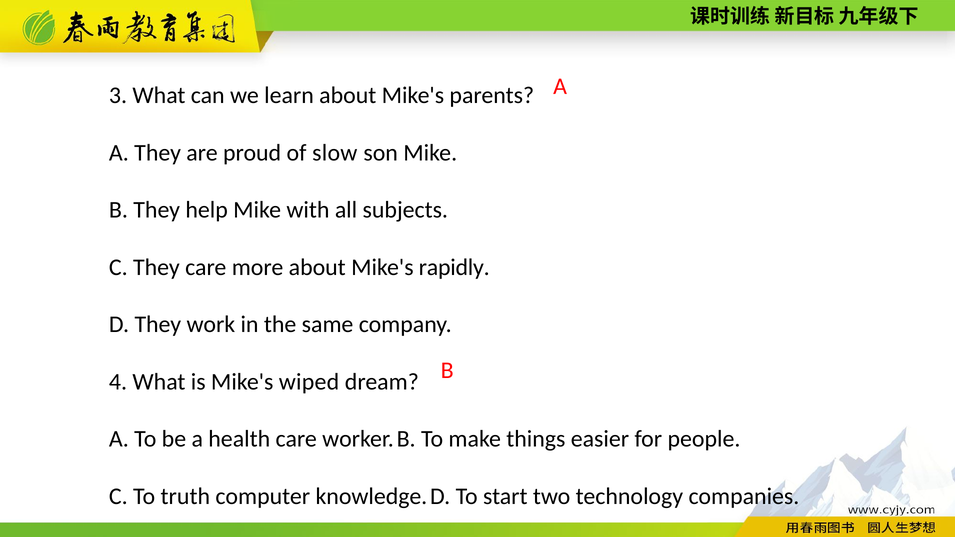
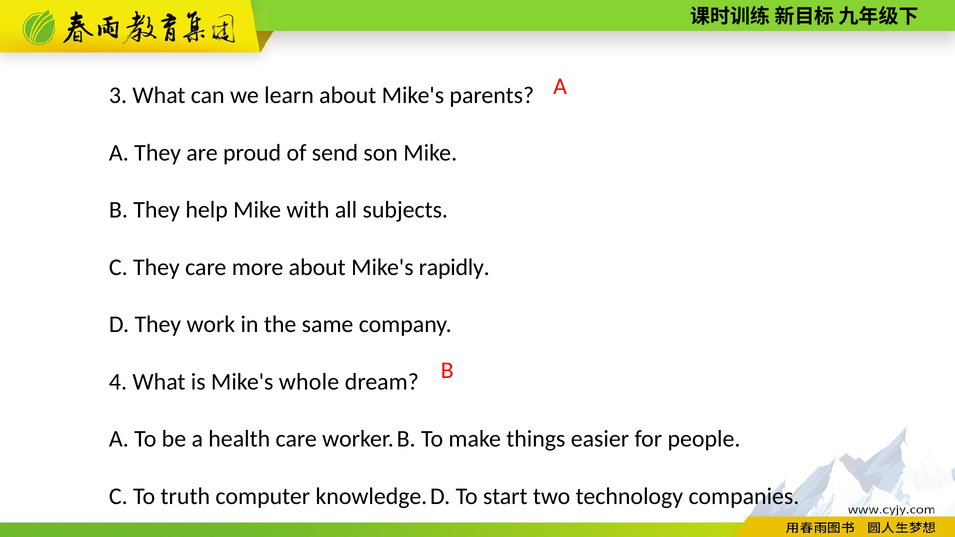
slow: slow -> send
wiped: wiped -> whole
